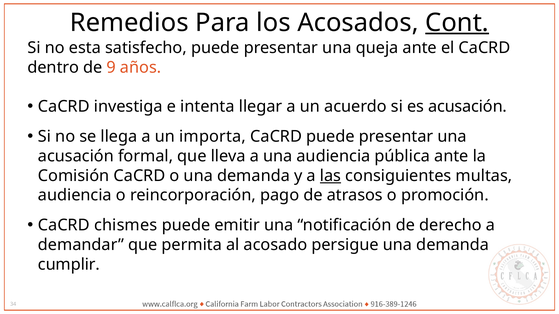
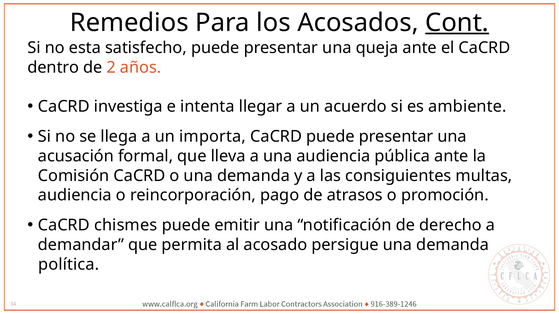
9: 9 -> 2
es acusación: acusación -> ambiente
las underline: present -> none
cumplir: cumplir -> política
